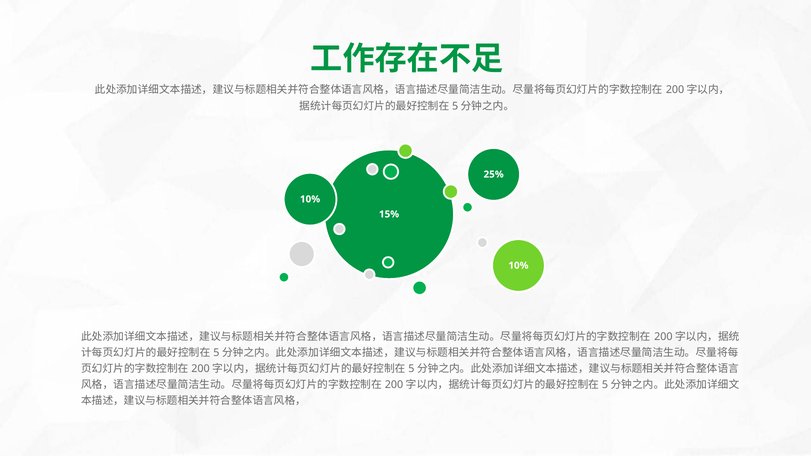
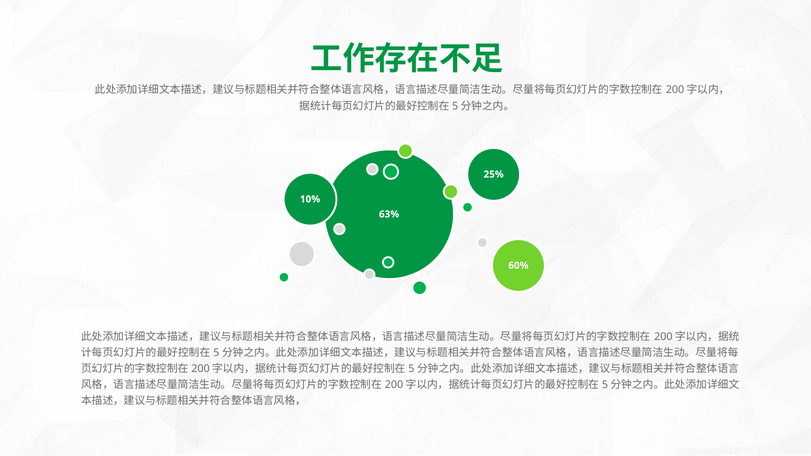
15%: 15% -> 63%
10% at (518, 266): 10% -> 60%
